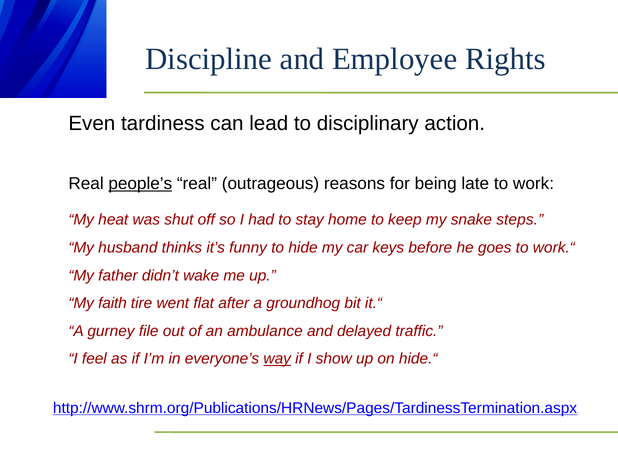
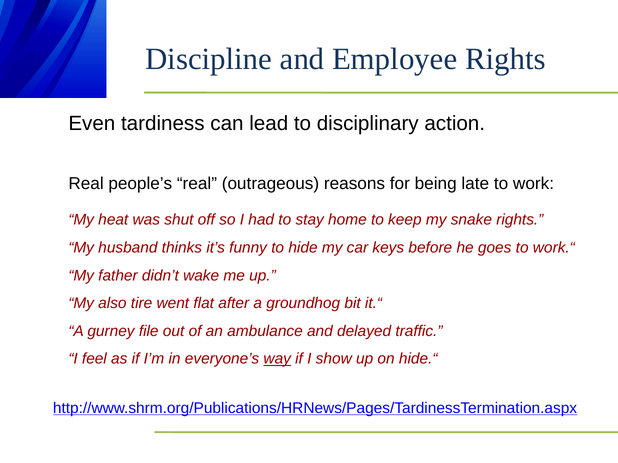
people’s underline: present -> none
snake steps: steps -> rights
faith: faith -> also
